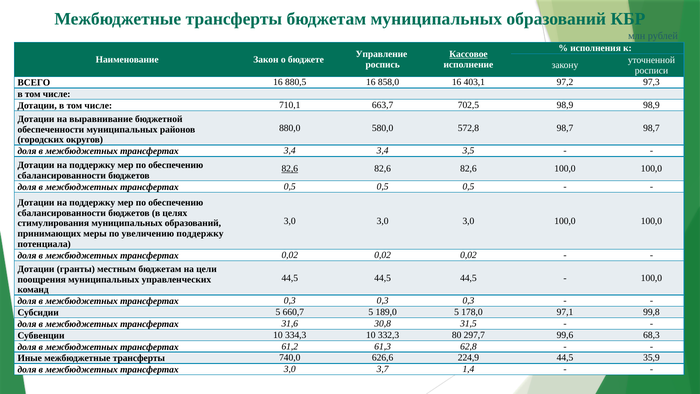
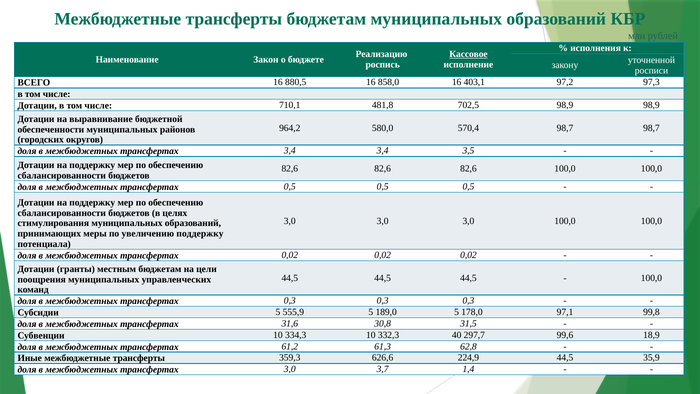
Управление: Управление -> Реализацию
663,7: 663,7 -> 481,8
880,0: 880,0 -> 964,2
572,8: 572,8 -> 570,4
82,6 at (290, 168) underline: present -> none
660,7: 660,7 -> 555,9
80: 80 -> 40
68,3: 68,3 -> 18,9
740,0: 740,0 -> 359,3
